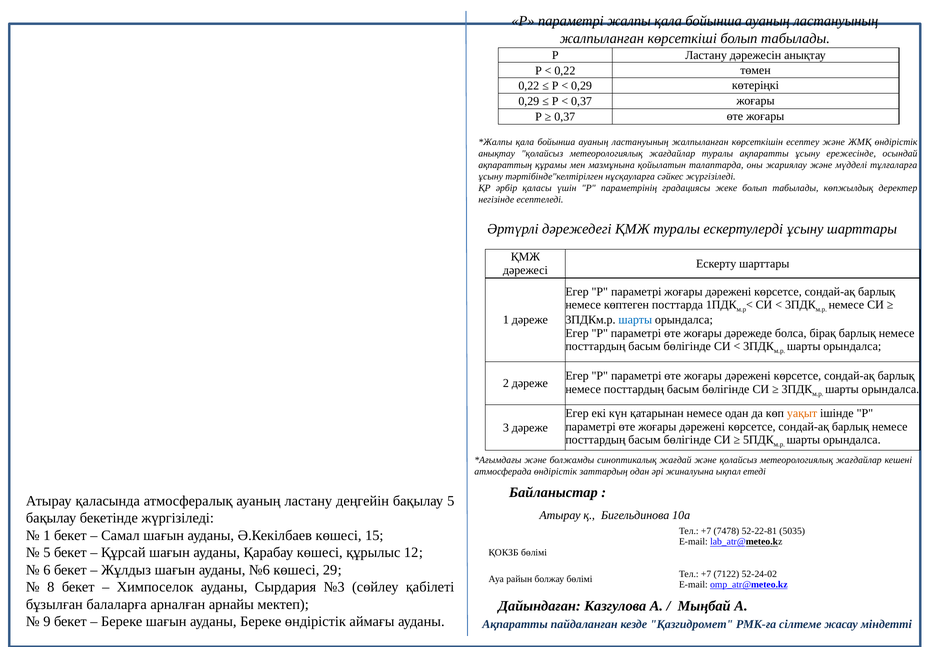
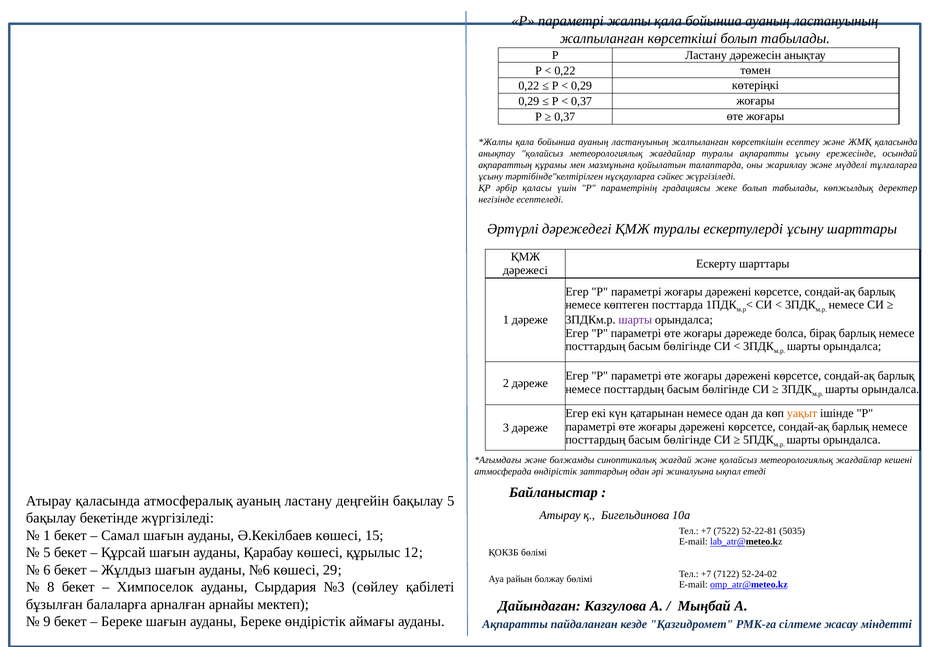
ЖМҚ өндірістік: өндірістік -> қаласында
шарты at (635, 320) colour: blue -> purple
7478: 7478 -> 7522
